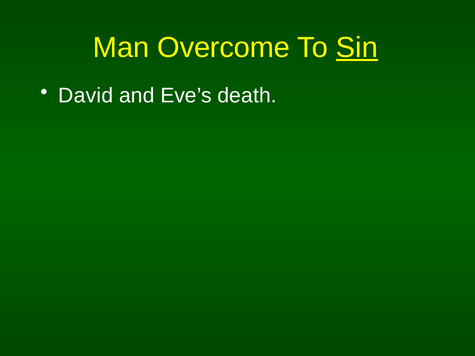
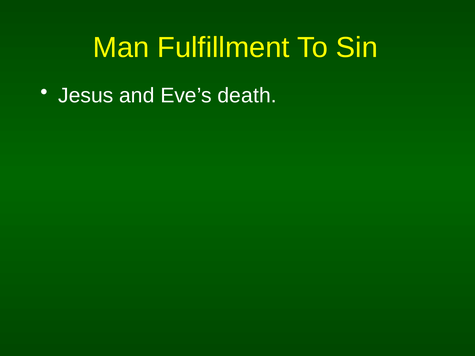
Overcome: Overcome -> Fulfillment
Sin underline: present -> none
David: David -> Jesus
